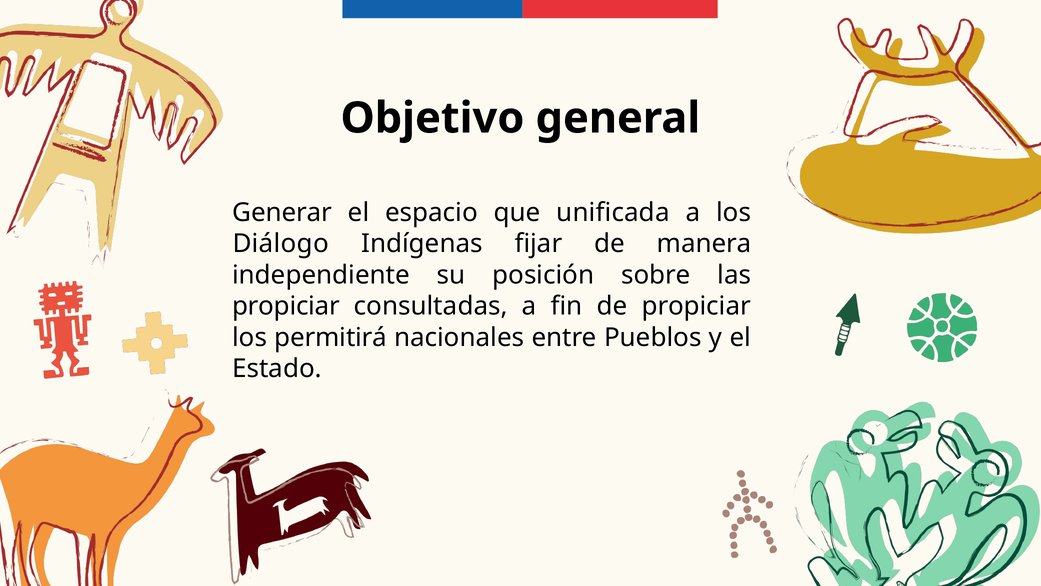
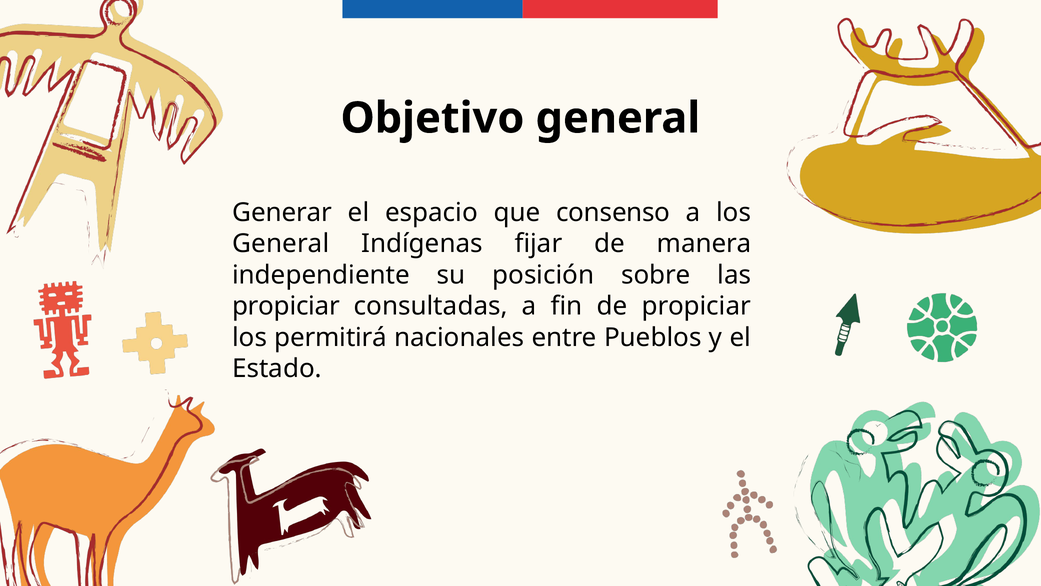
unificada: unificada -> consenso
Diálogo at (281, 243): Diálogo -> General
